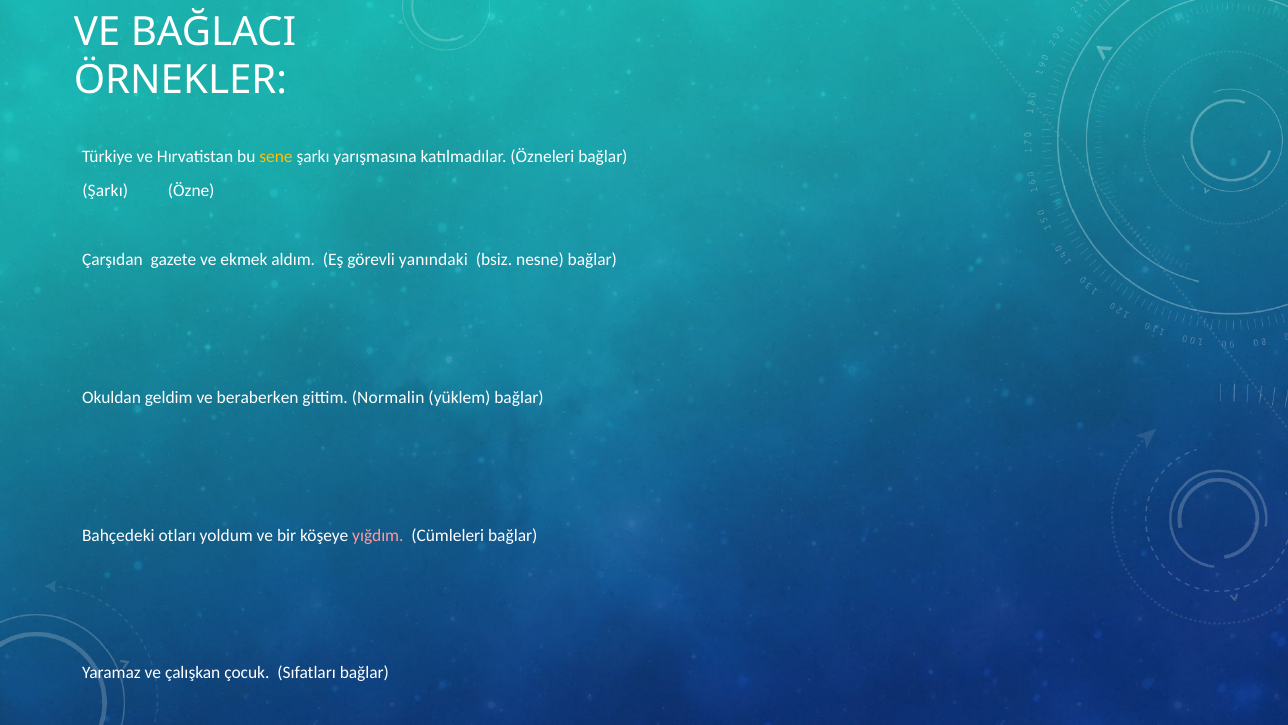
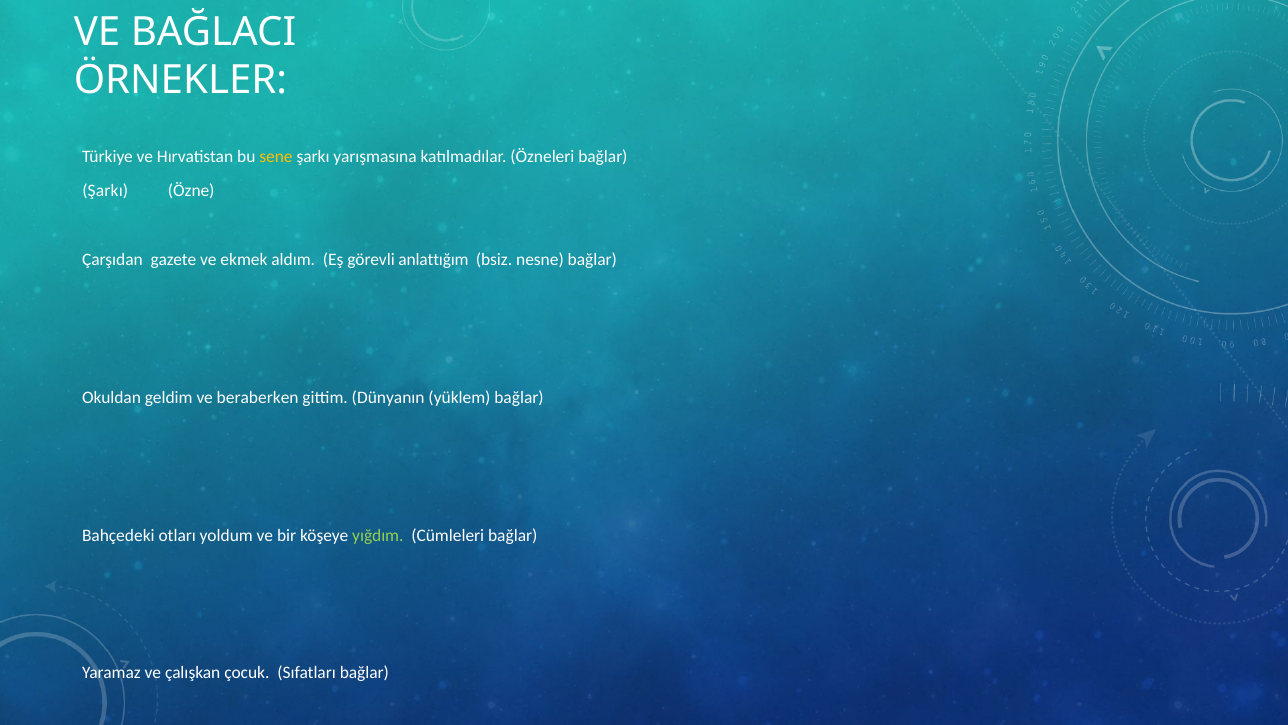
yanındaki: yanındaki -> anlattığım
Normalin: Normalin -> Dünyanın
yığdım colour: pink -> light green
